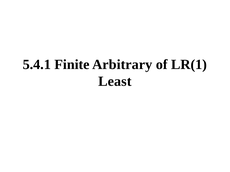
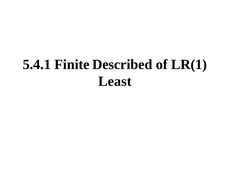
Arbitrary: Arbitrary -> Described
